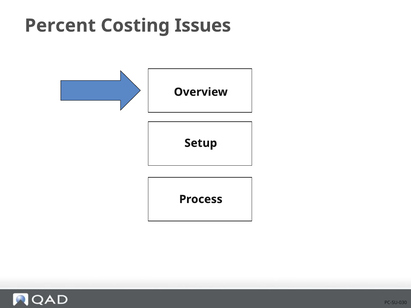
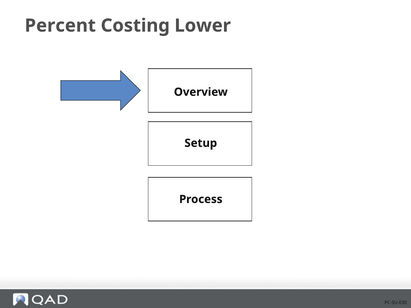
Issues: Issues -> Lower
